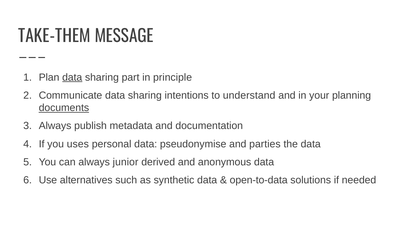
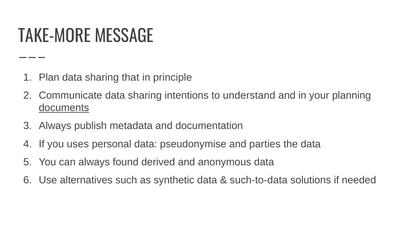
TAKE-THEM: TAKE-THEM -> TAKE-MORE
data at (72, 77) underline: present -> none
part: part -> that
junior: junior -> found
open-to-data: open-to-data -> such-to-data
